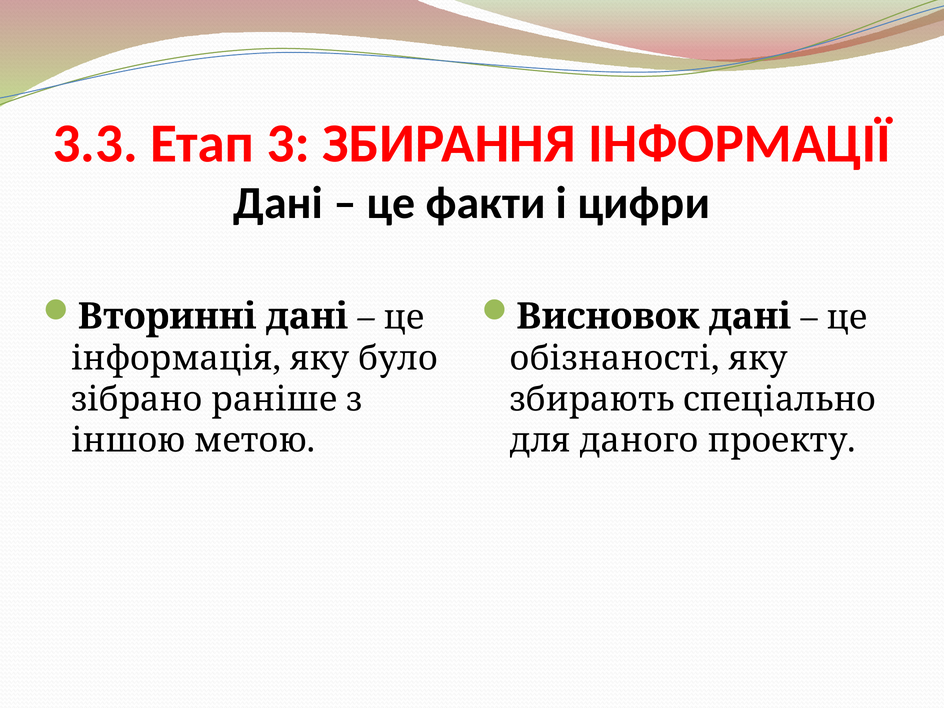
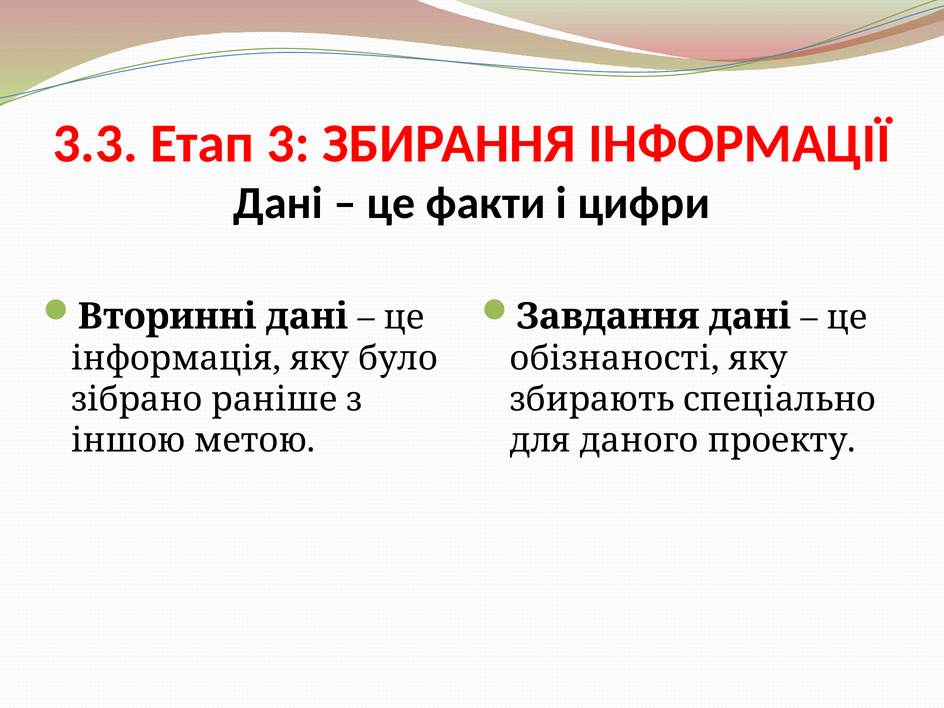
Висновок: Висновок -> Завдання
